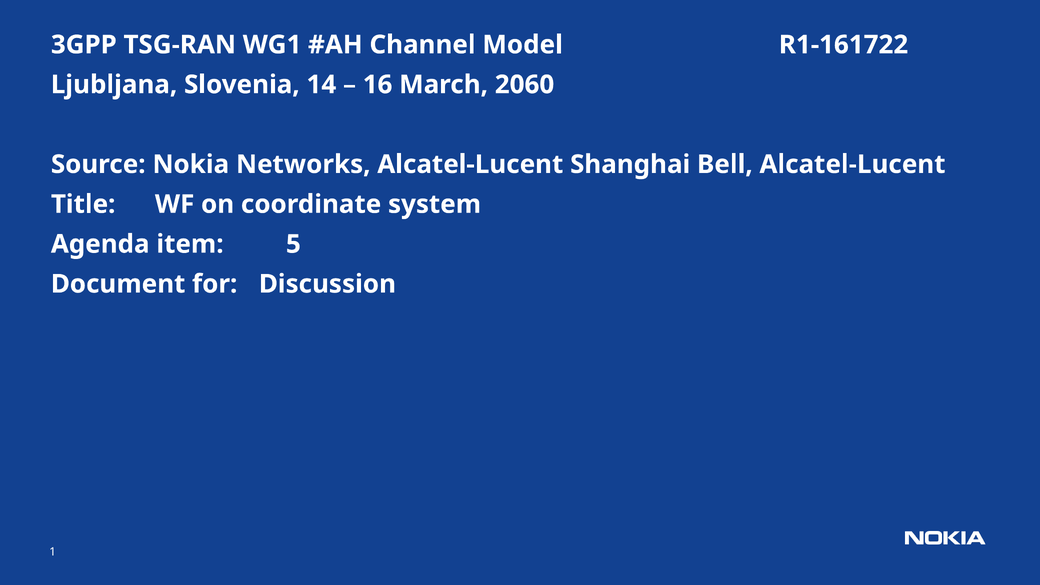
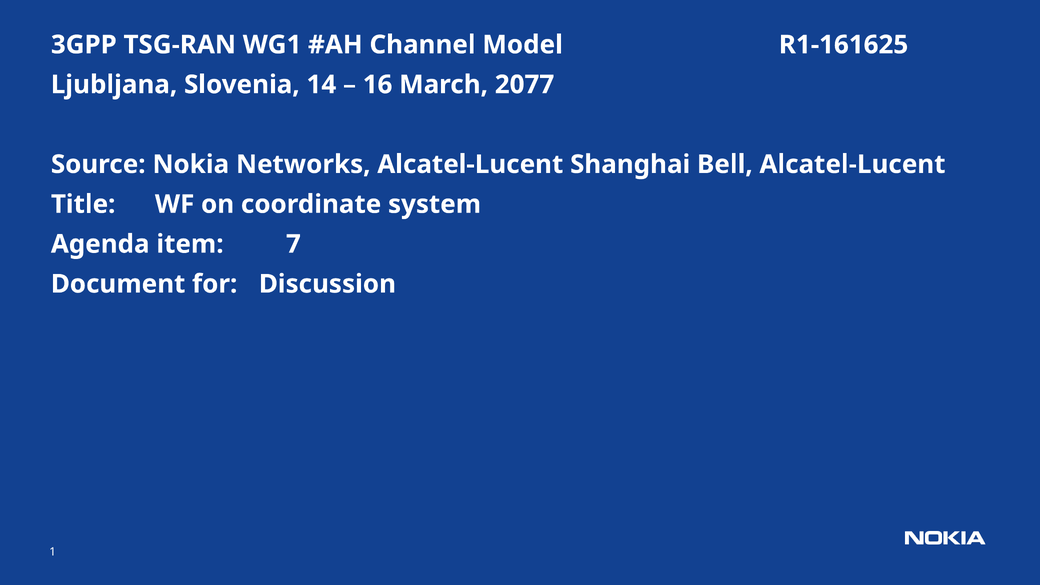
R1-161722: R1-161722 -> R1-161625
2060: 2060 -> 2077
5: 5 -> 7
